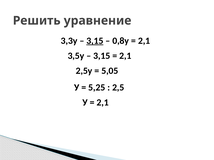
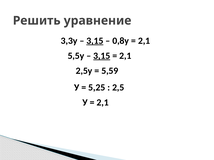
3,5у: 3,5у -> 5,5у
3,15 at (102, 56) underline: none -> present
5,05: 5,05 -> 5,59
